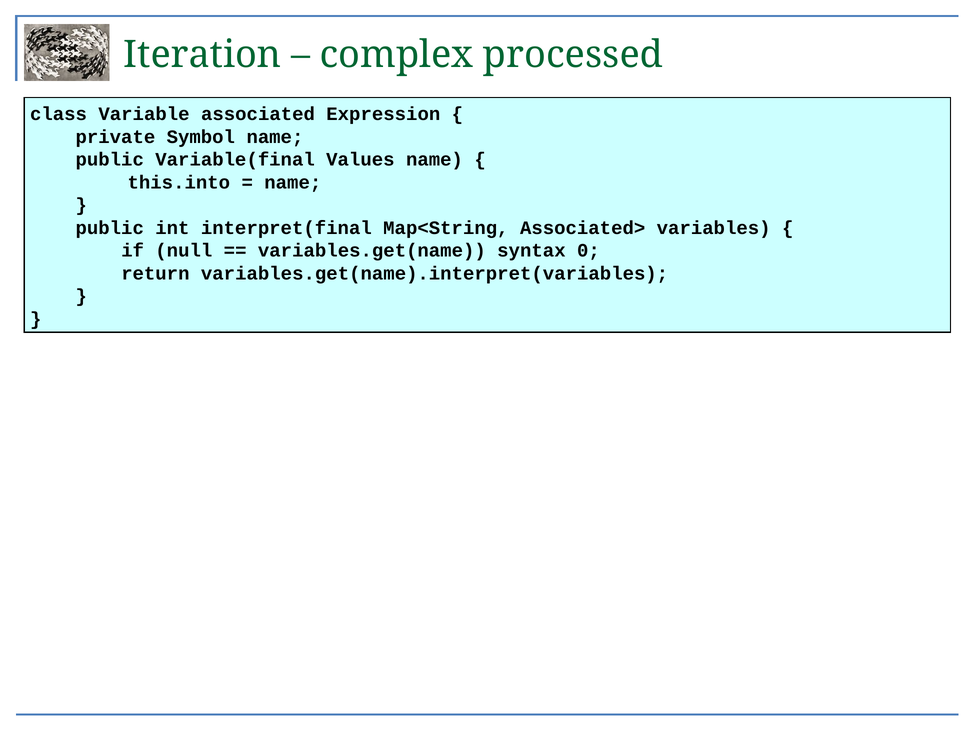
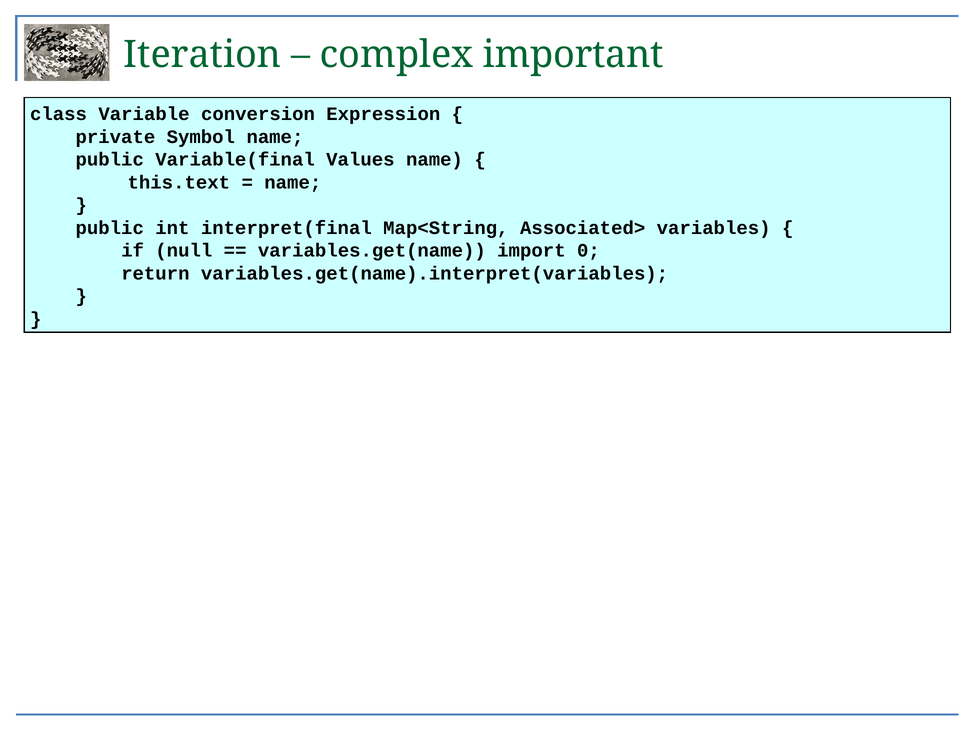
processed: processed -> important
associated: associated -> conversion
this.into: this.into -> this.text
syntax: syntax -> import
